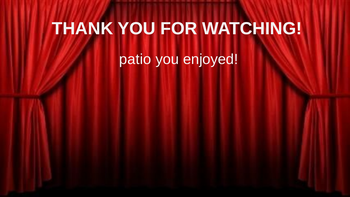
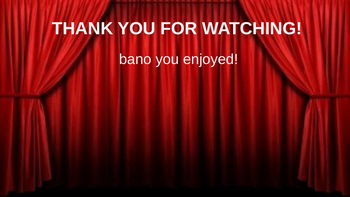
patio: patio -> bano
